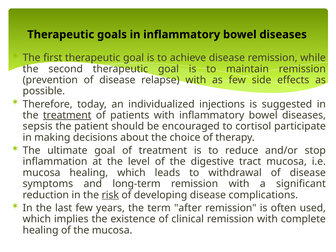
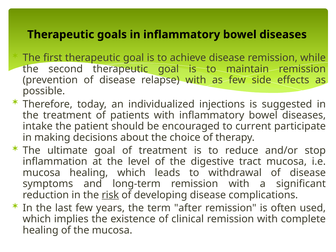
treatment at (67, 115) underline: present -> none
sepsis: sepsis -> intake
cortisol: cortisol -> current
